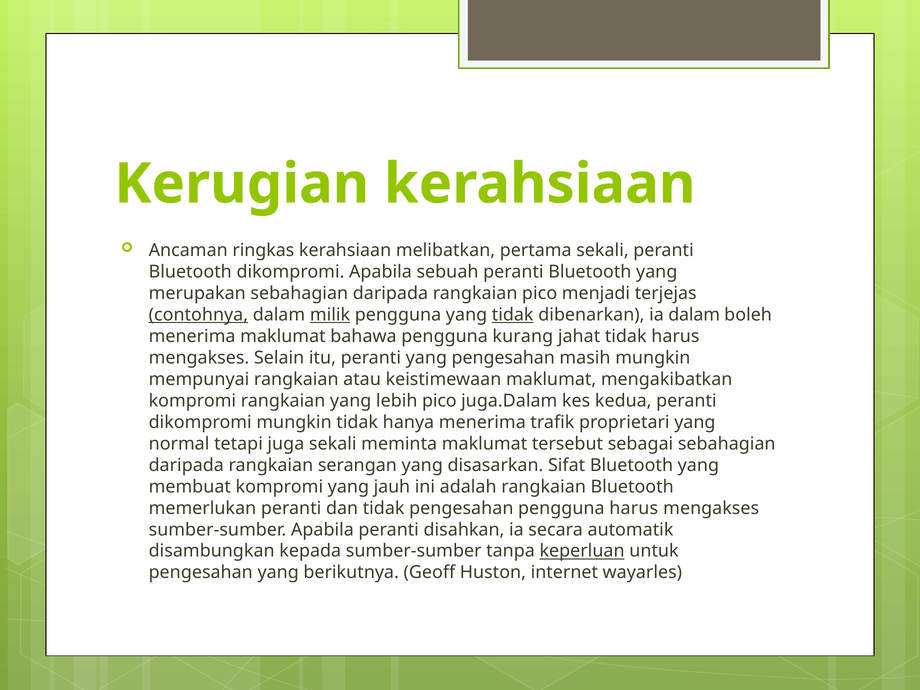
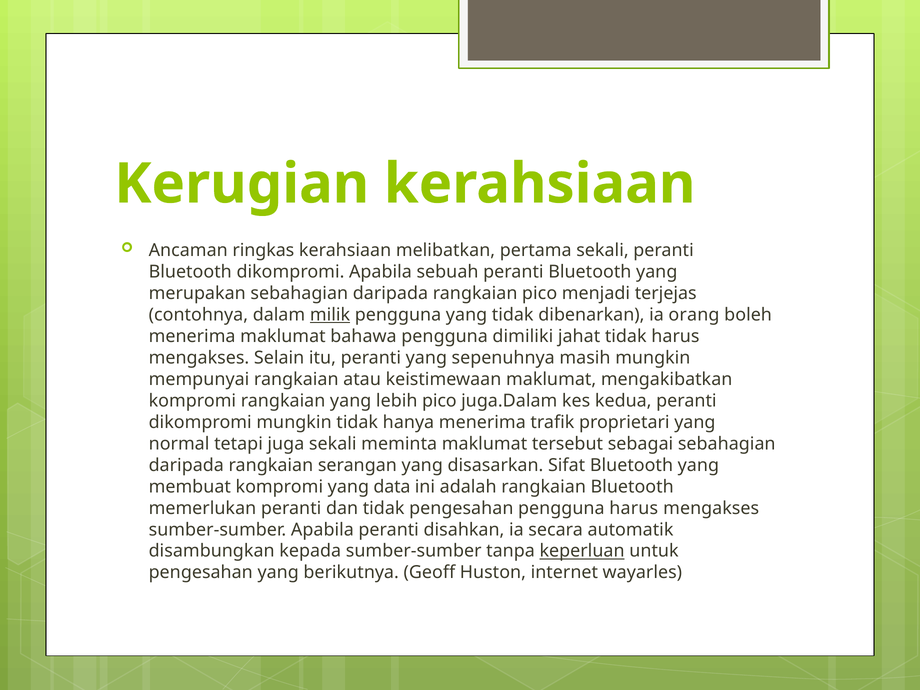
contohnya underline: present -> none
tidak at (513, 315) underline: present -> none
ia dalam: dalam -> orang
kurang: kurang -> dimiliki
yang pengesahan: pengesahan -> sepenuhnya
jauh: jauh -> data
